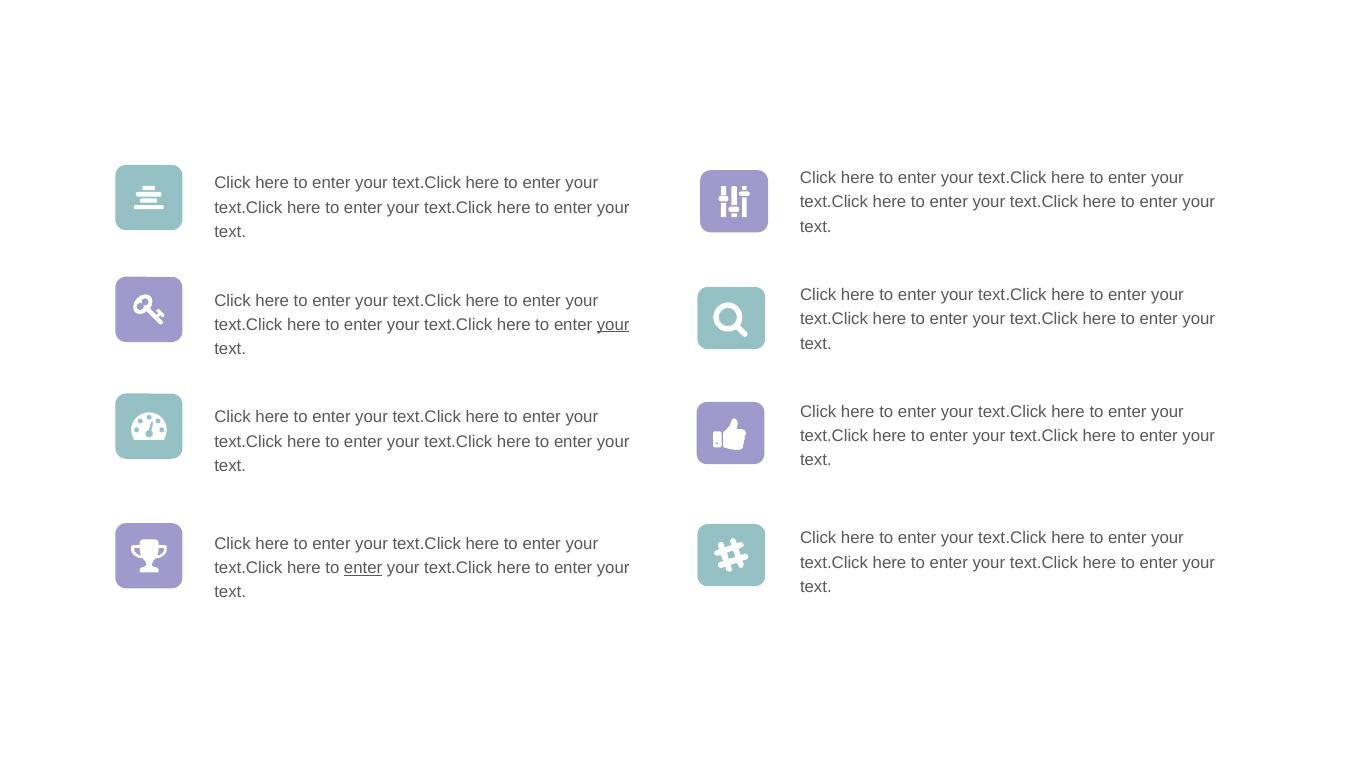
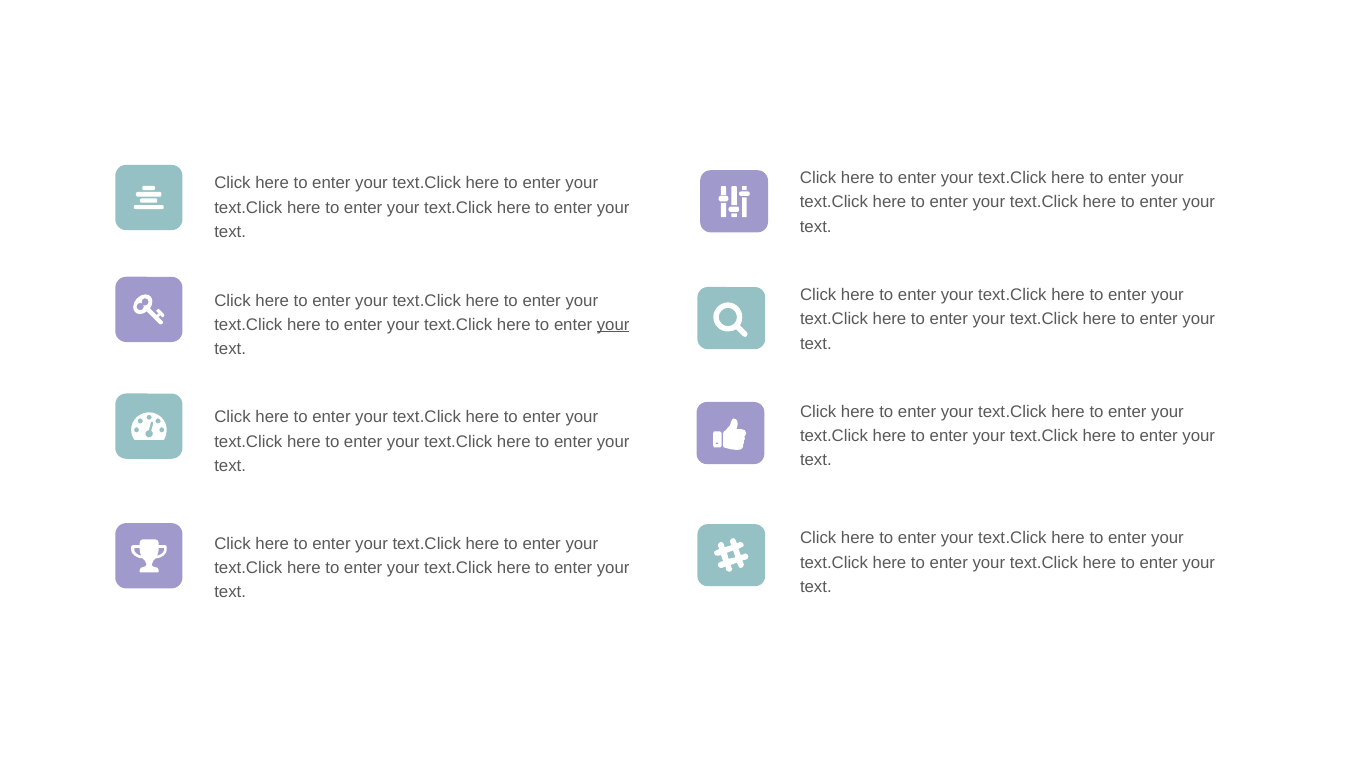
enter at (363, 568) underline: present -> none
